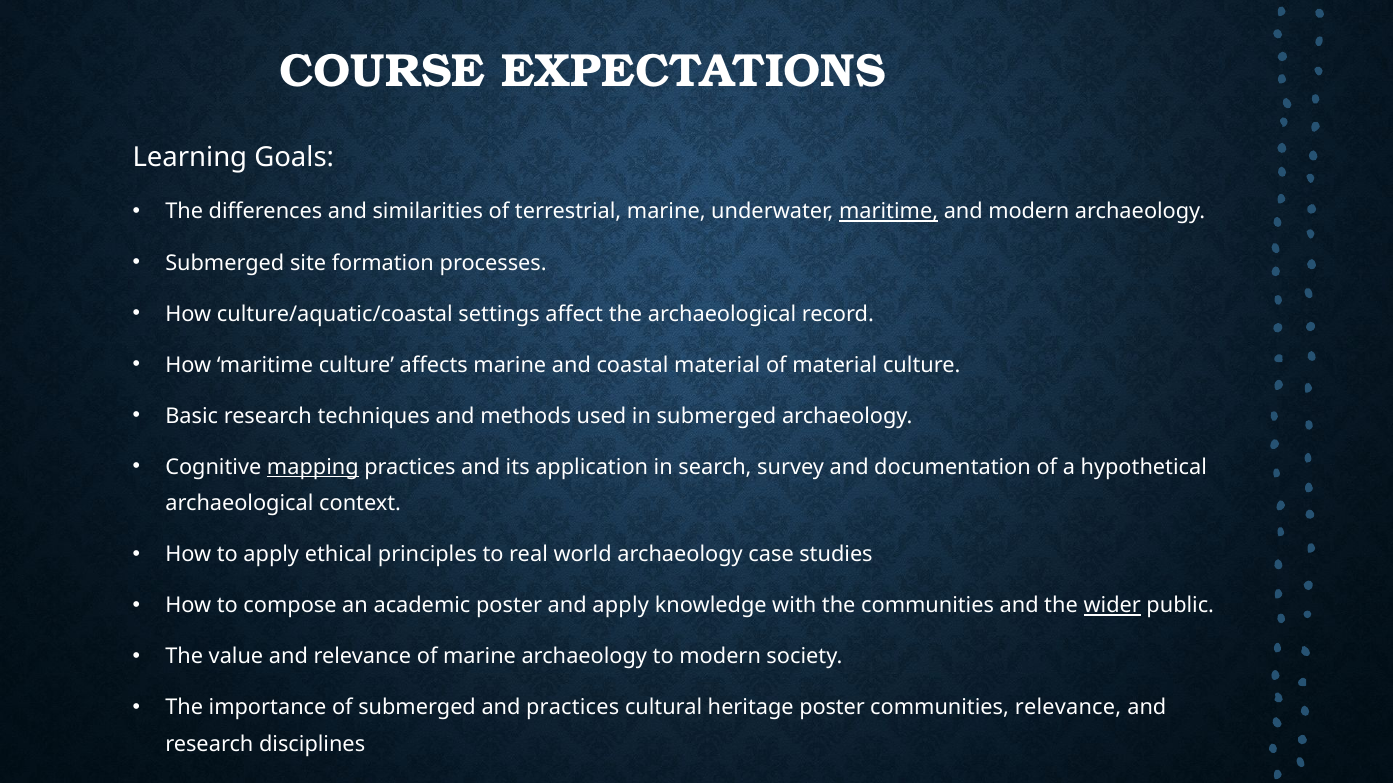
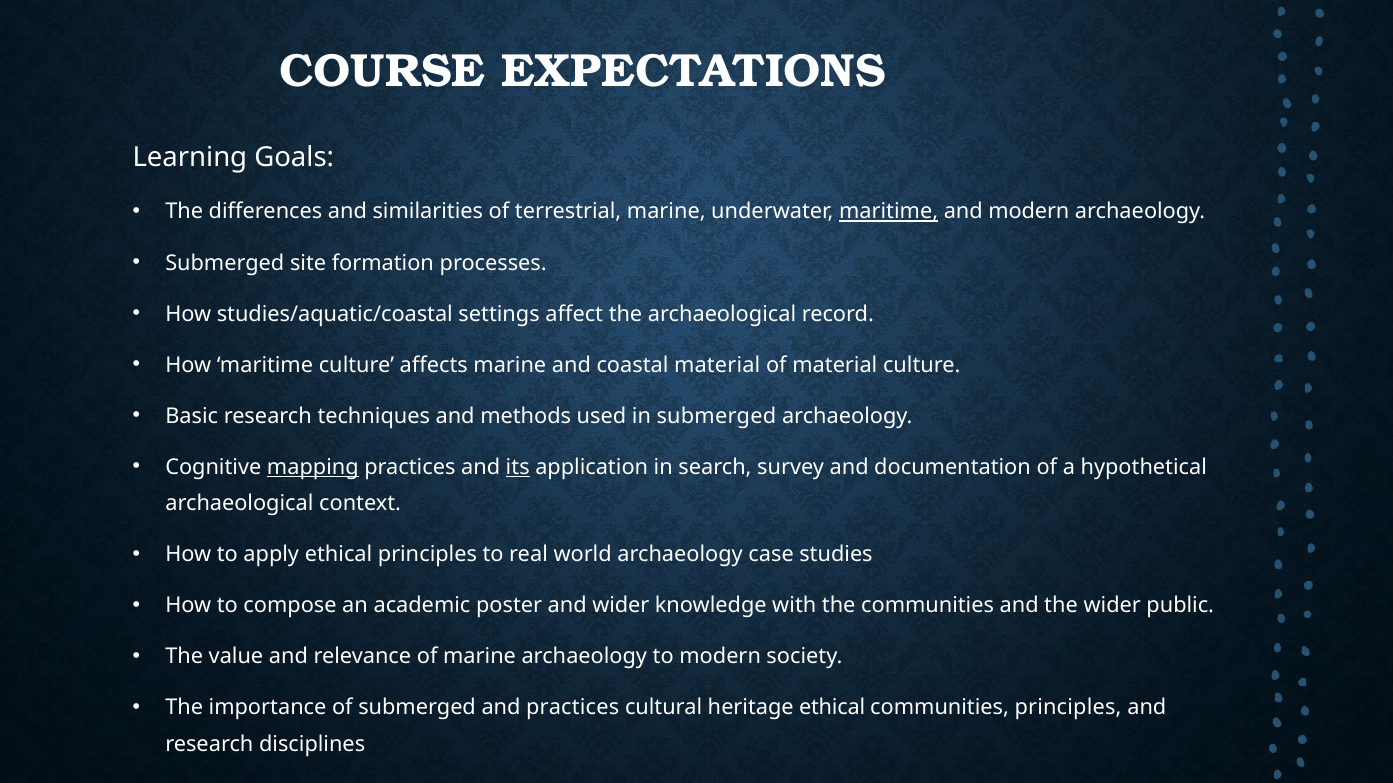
culture/aquatic/coastal: culture/aquatic/coastal -> studies/aquatic/coastal
its underline: none -> present
and apply: apply -> wider
wider at (1112, 606) underline: present -> none
heritage poster: poster -> ethical
communities relevance: relevance -> principles
